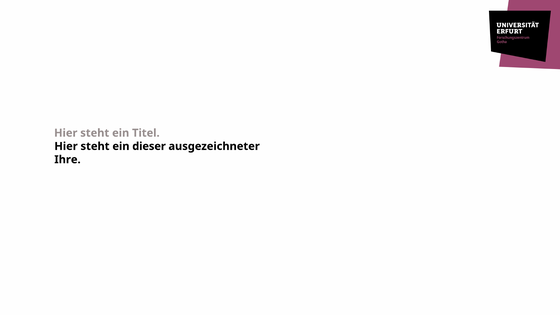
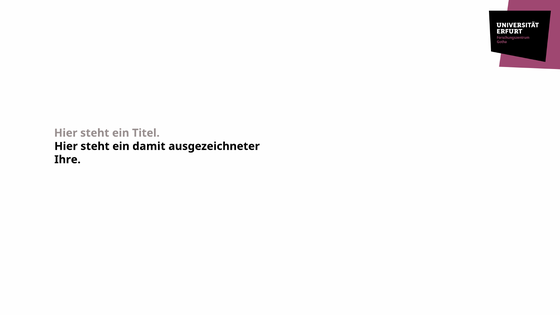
dieser: dieser -> damit
